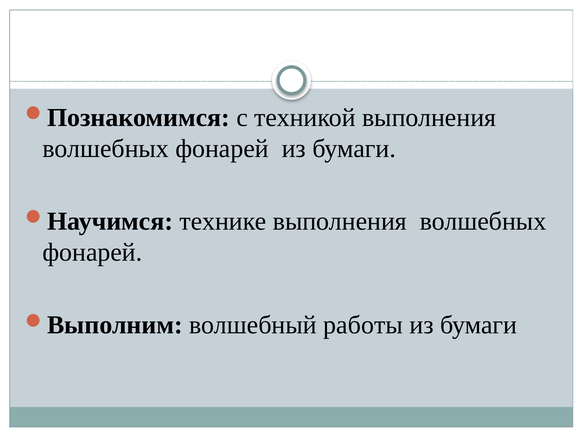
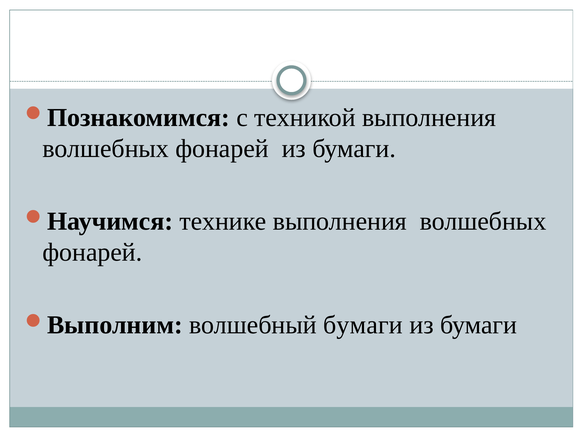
волшебный работы: работы -> бумаги
